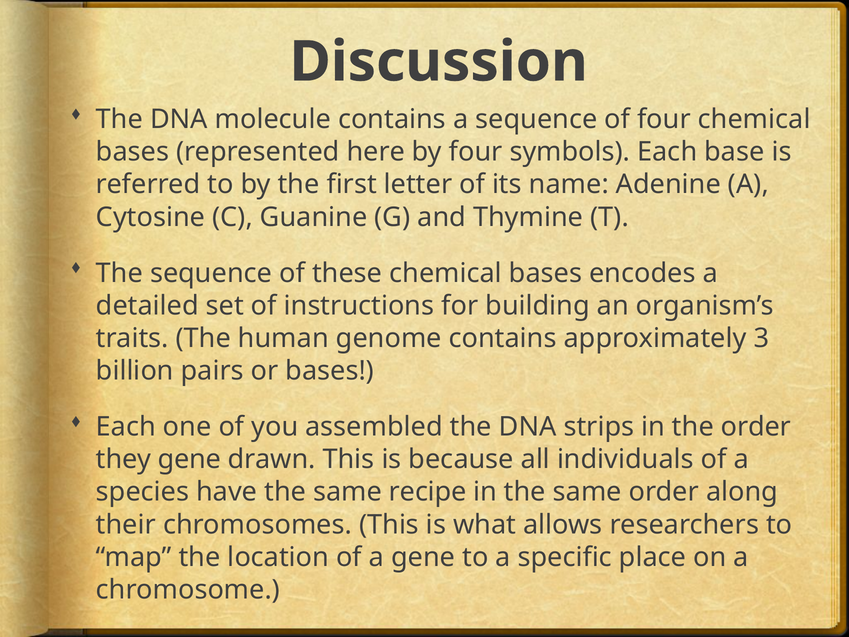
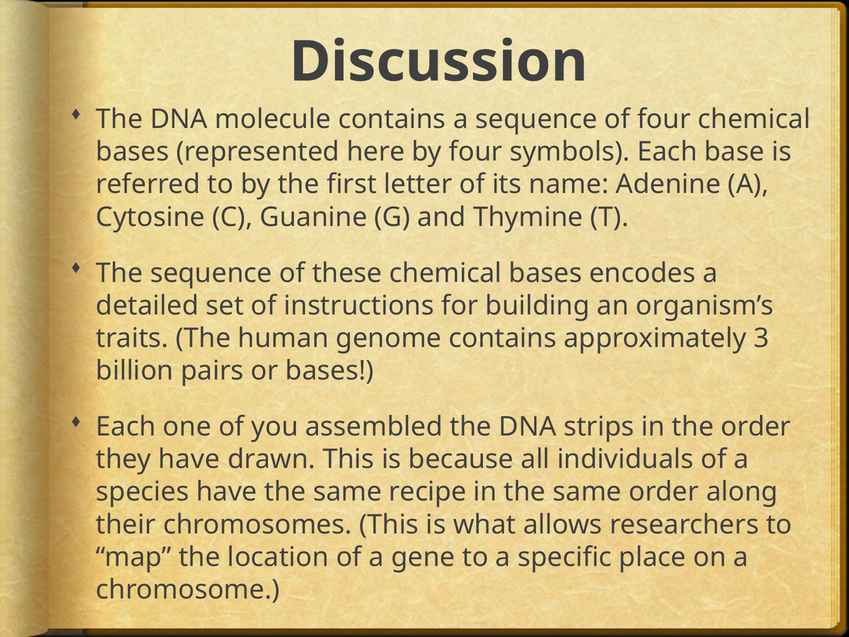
they gene: gene -> have
